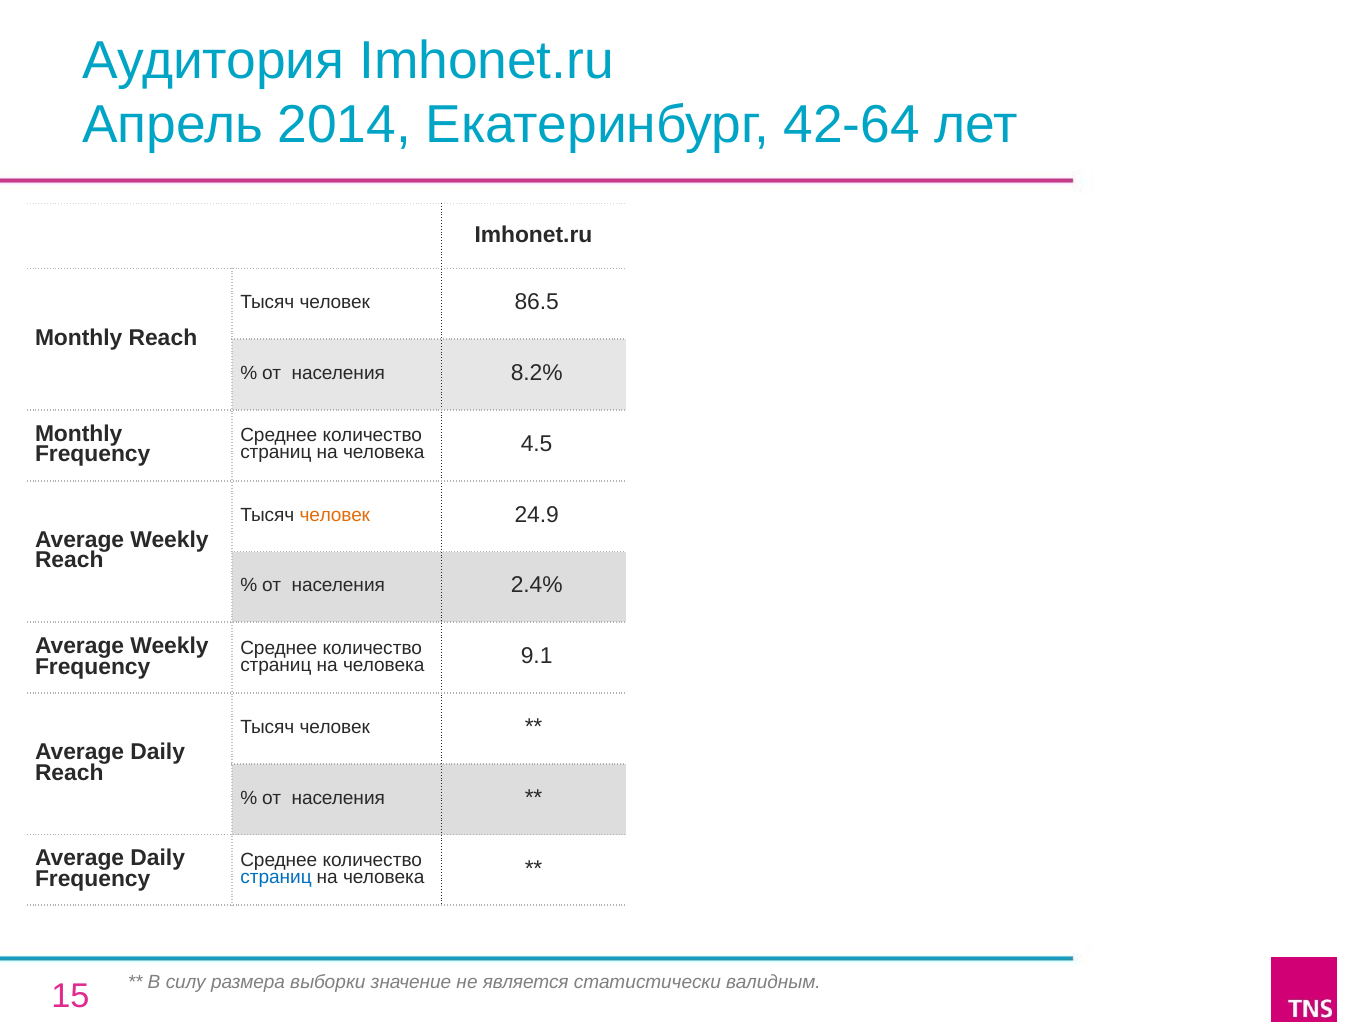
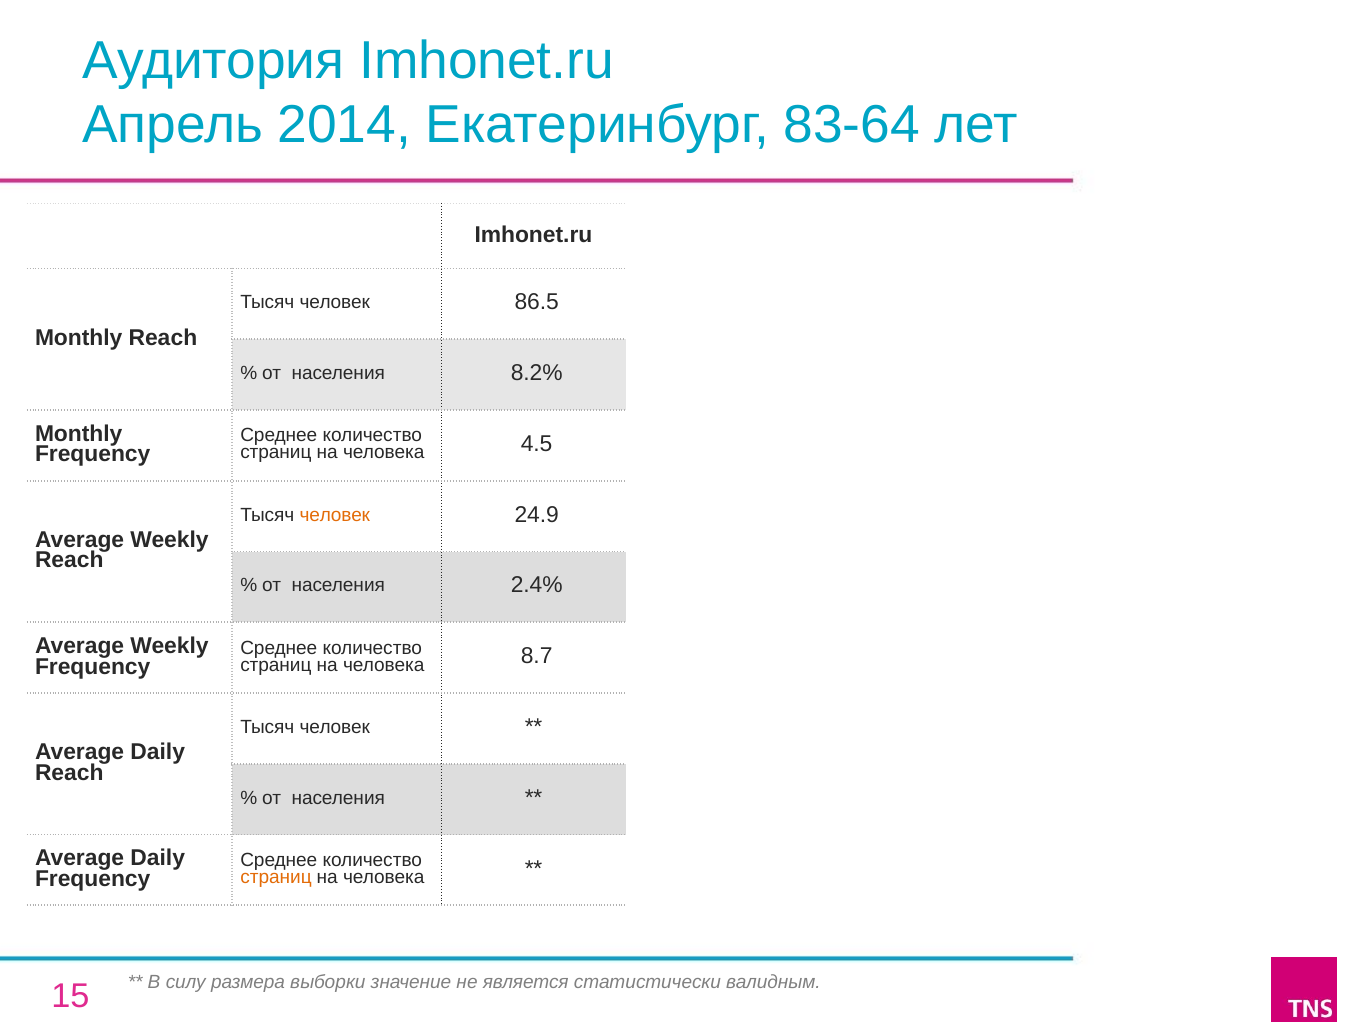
42-64: 42-64 -> 83-64
9.1: 9.1 -> 8.7
страниц at (276, 877) colour: blue -> orange
